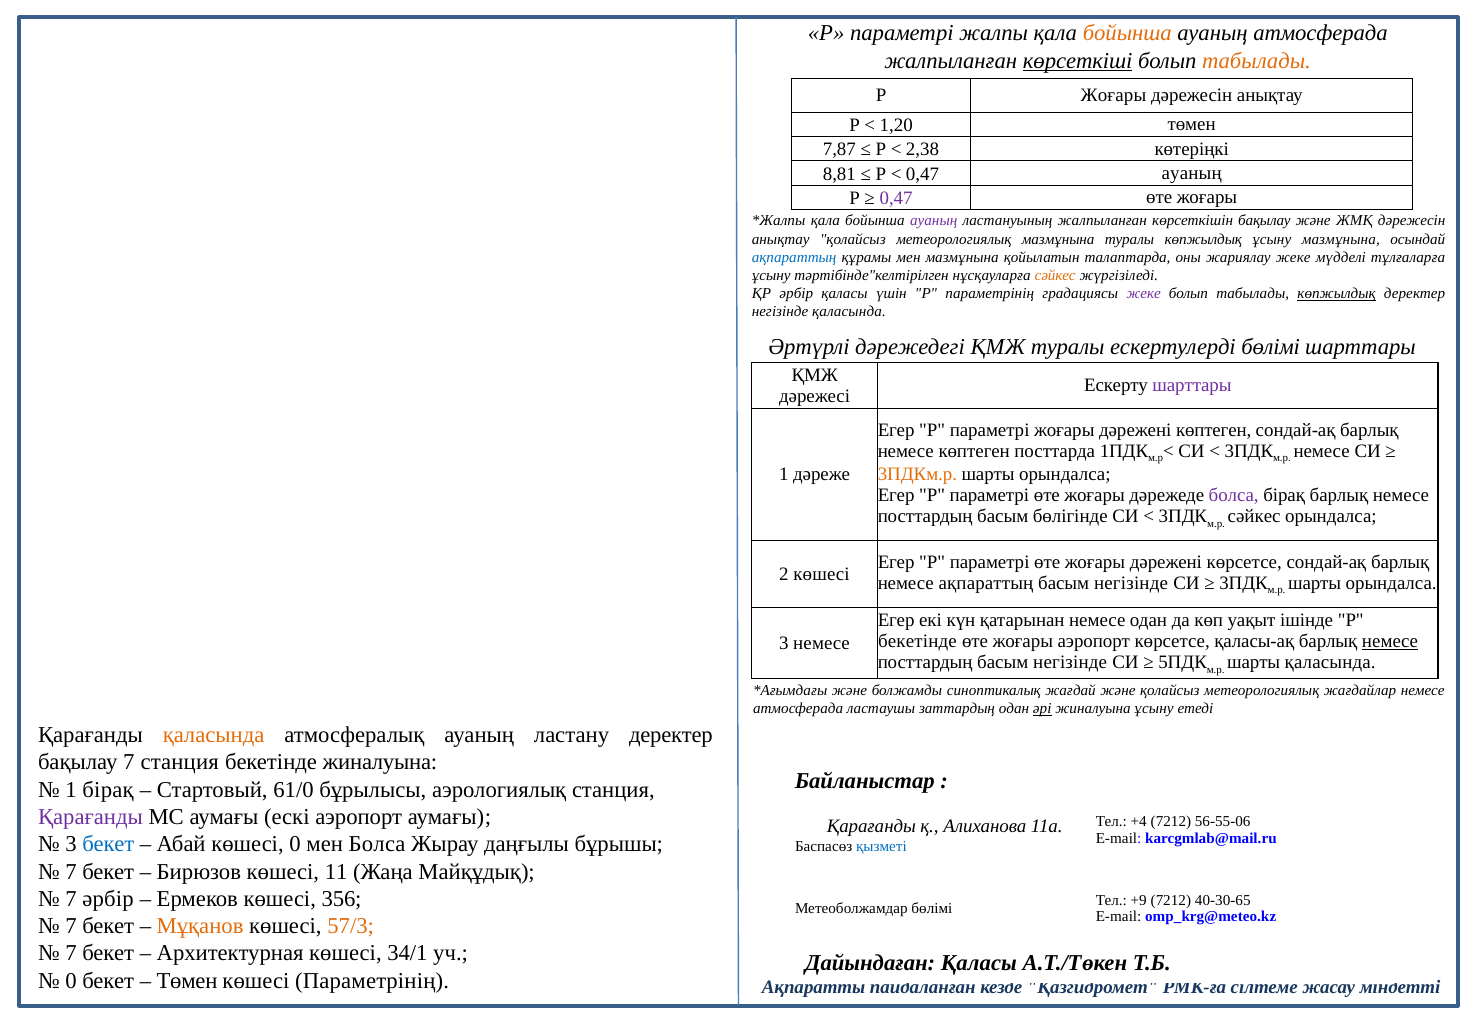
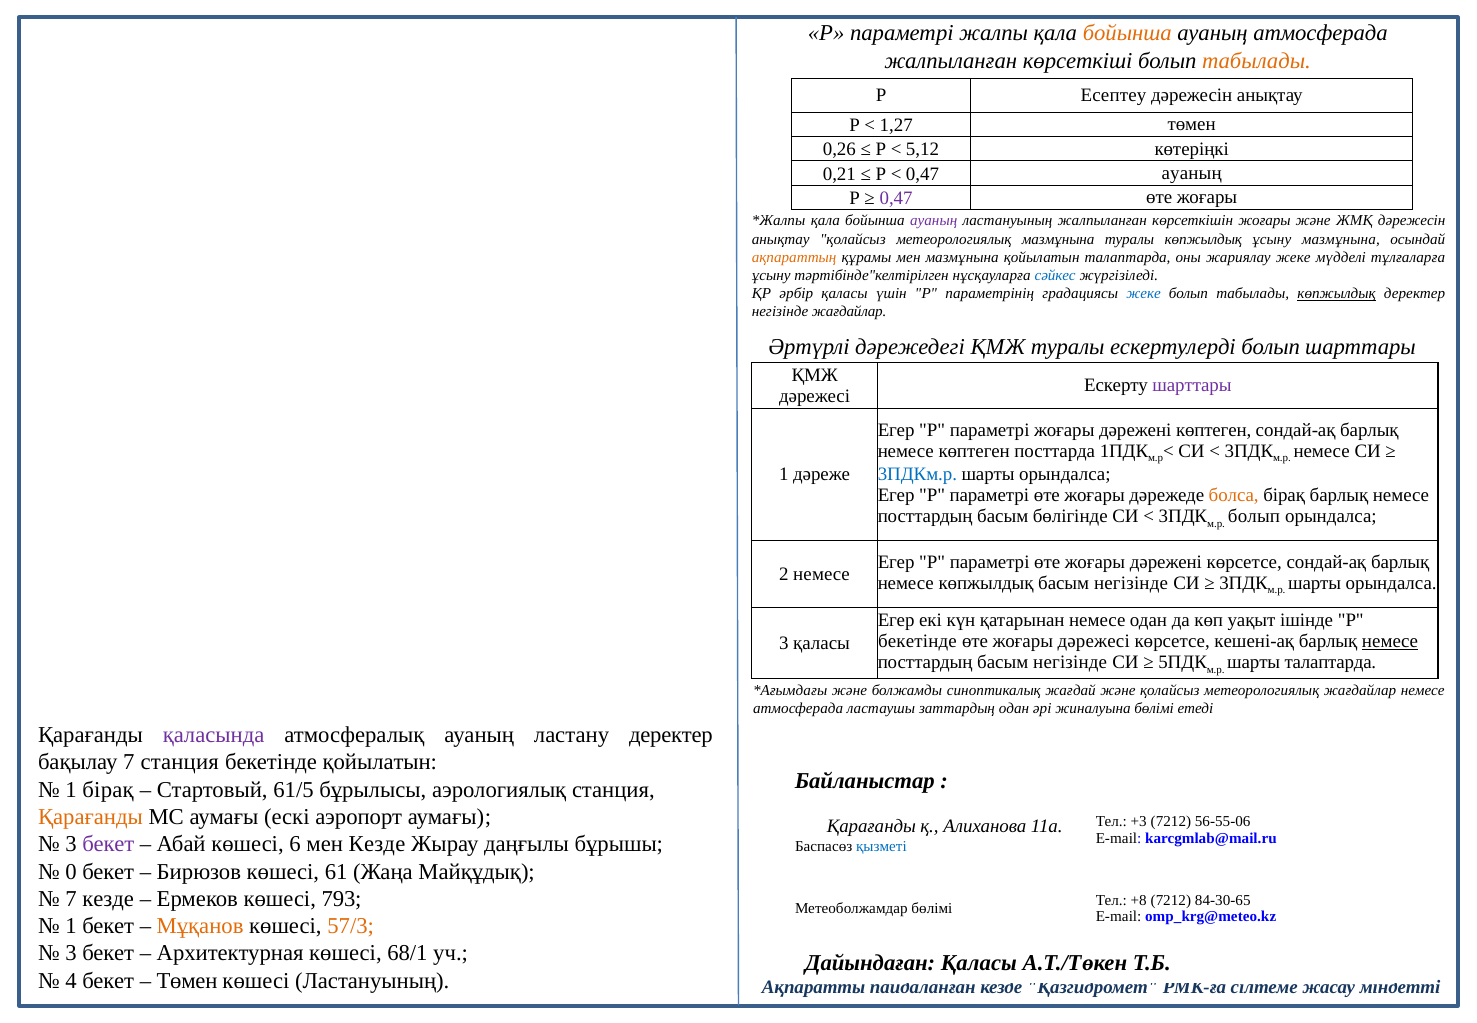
көрсеткіші underline: present -> none
Р Жоғары: Жоғары -> Есептеу
1,20: 1,20 -> 1,27
7,87: 7,87 -> 0,26
2,38: 2,38 -> 5,12
8,81: 8,81 -> 0,21
көрсеткішін бақылау: бақылау -> жоғары
ақпараттың at (794, 257) colour: blue -> orange
сәйкес at (1055, 275) colour: orange -> blue
жеке at (1144, 293) colour: purple -> blue
негізінде қаласында: қаласында -> жағдайлар
ескертулерді бөлімі: бөлімі -> болып
3ПДКм.р colour: orange -> blue
болса at (1234, 495) colour: purple -> orange
сәйкес at (1254, 516): сәйкес -> болып
2 көшесі: көшесі -> немесе
немесе ақпараттың: ақпараттың -> көпжылдық
жоғары аэропорт: аэропорт -> дәрежесі
қаласы-ақ: қаласы-ақ -> кешені-ақ
3 немесе: немесе -> қаласы
шарты қаласында: қаласында -> талаптарда
әрі underline: present -> none
жиналуына ұсыну: ұсыну -> бөлімі
қаласында at (214, 735) colour: orange -> purple
бекетінде жиналуына: жиналуына -> қойылатын
61/0: 61/0 -> 61/5
Қарағанды at (90, 817) colour: purple -> orange
+4: +4 -> +3
бекет at (108, 844) colour: blue -> purple
көшесі 0: 0 -> 6
мен Болса: Болса -> Кезде
7 at (71, 871): 7 -> 0
11: 11 -> 61
7 әрбір: әрбір -> кезде
356: 356 -> 793
+9: +9 -> +8
40-30-65: 40-30-65 -> 84-30-65
7 at (71, 926): 7 -> 1
7 at (71, 953): 7 -> 3
34/1: 34/1 -> 68/1
0 at (71, 980): 0 -> 4
көшесі Параметрінің: Параметрінің -> Ластануының
